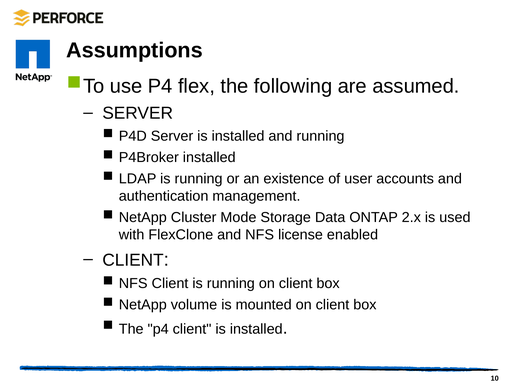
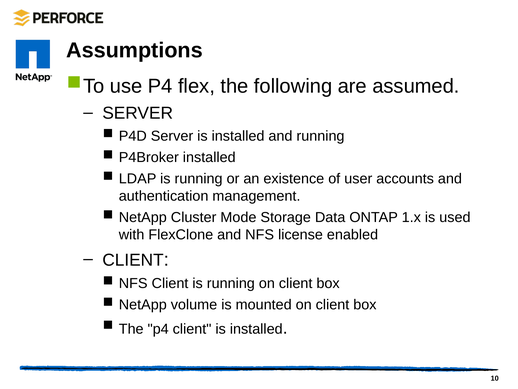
2.x: 2.x -> 1.x
